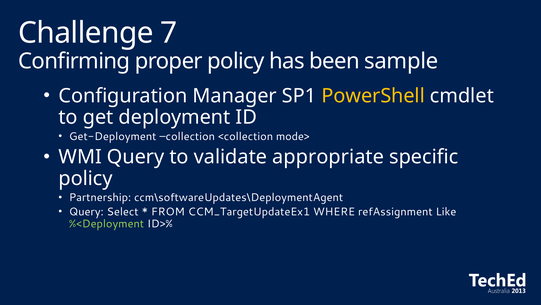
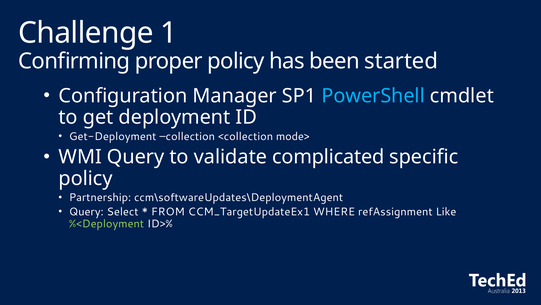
7: 7 -> 1
sample: sample -> started
PowerShell colour: yellow -> light blue
appropriate: appropriate -> complicated
